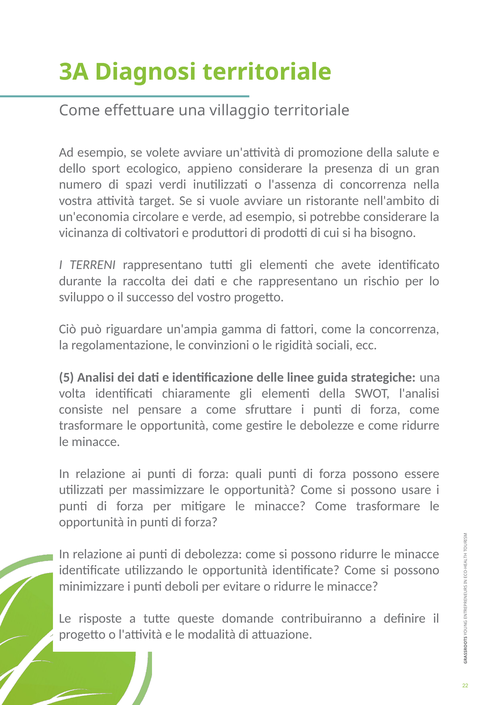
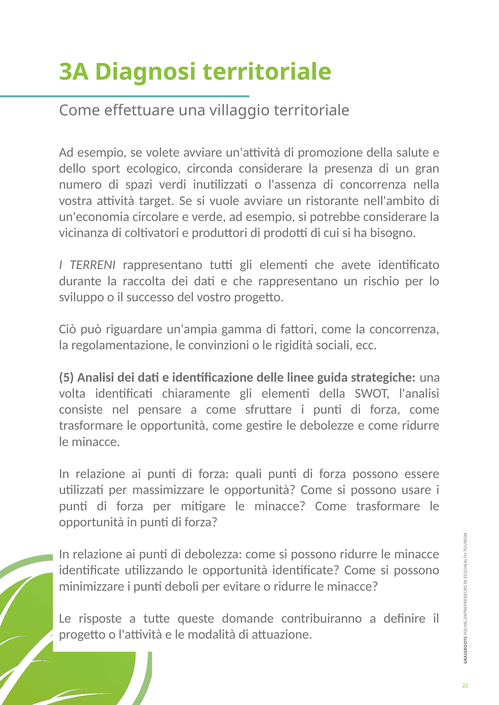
appieno: appieno -> circonda
